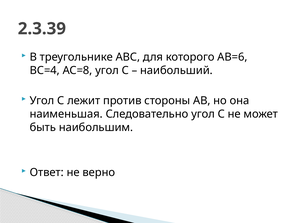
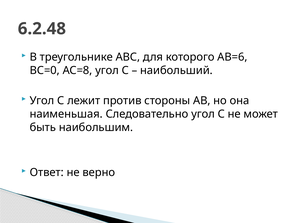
2.3.39: 2.3.39 -> 6.2.48
ВС=4: ВС=4 -> ВС=0
